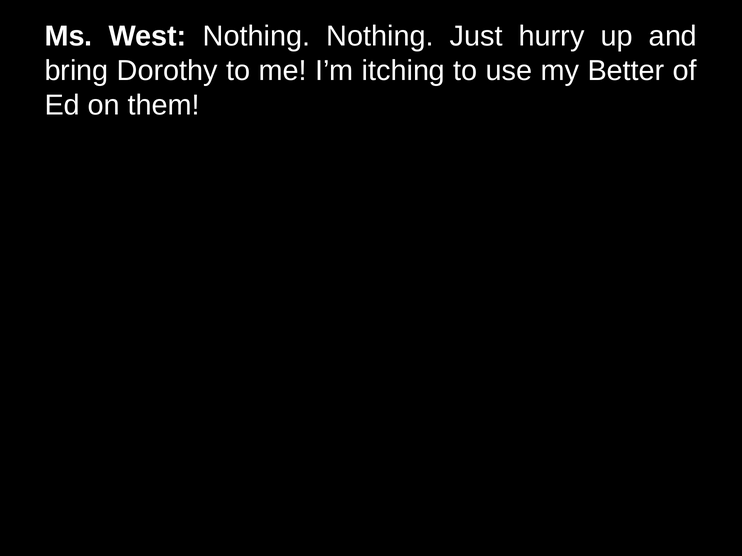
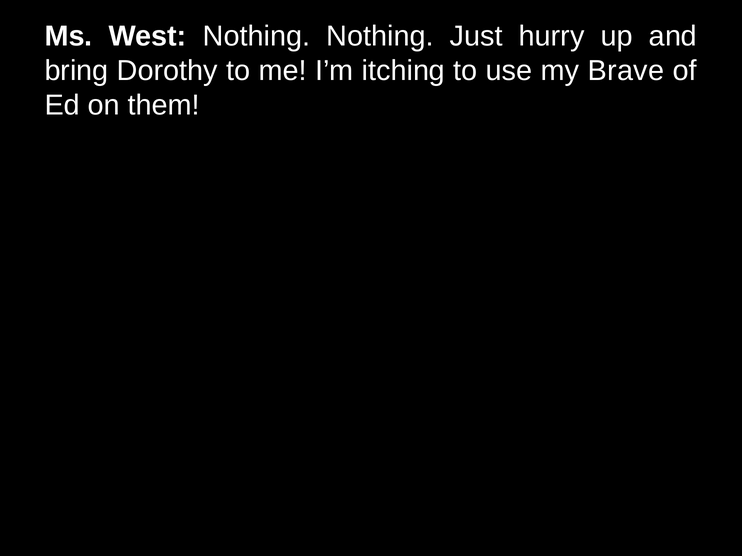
Better: Better -> Brave
